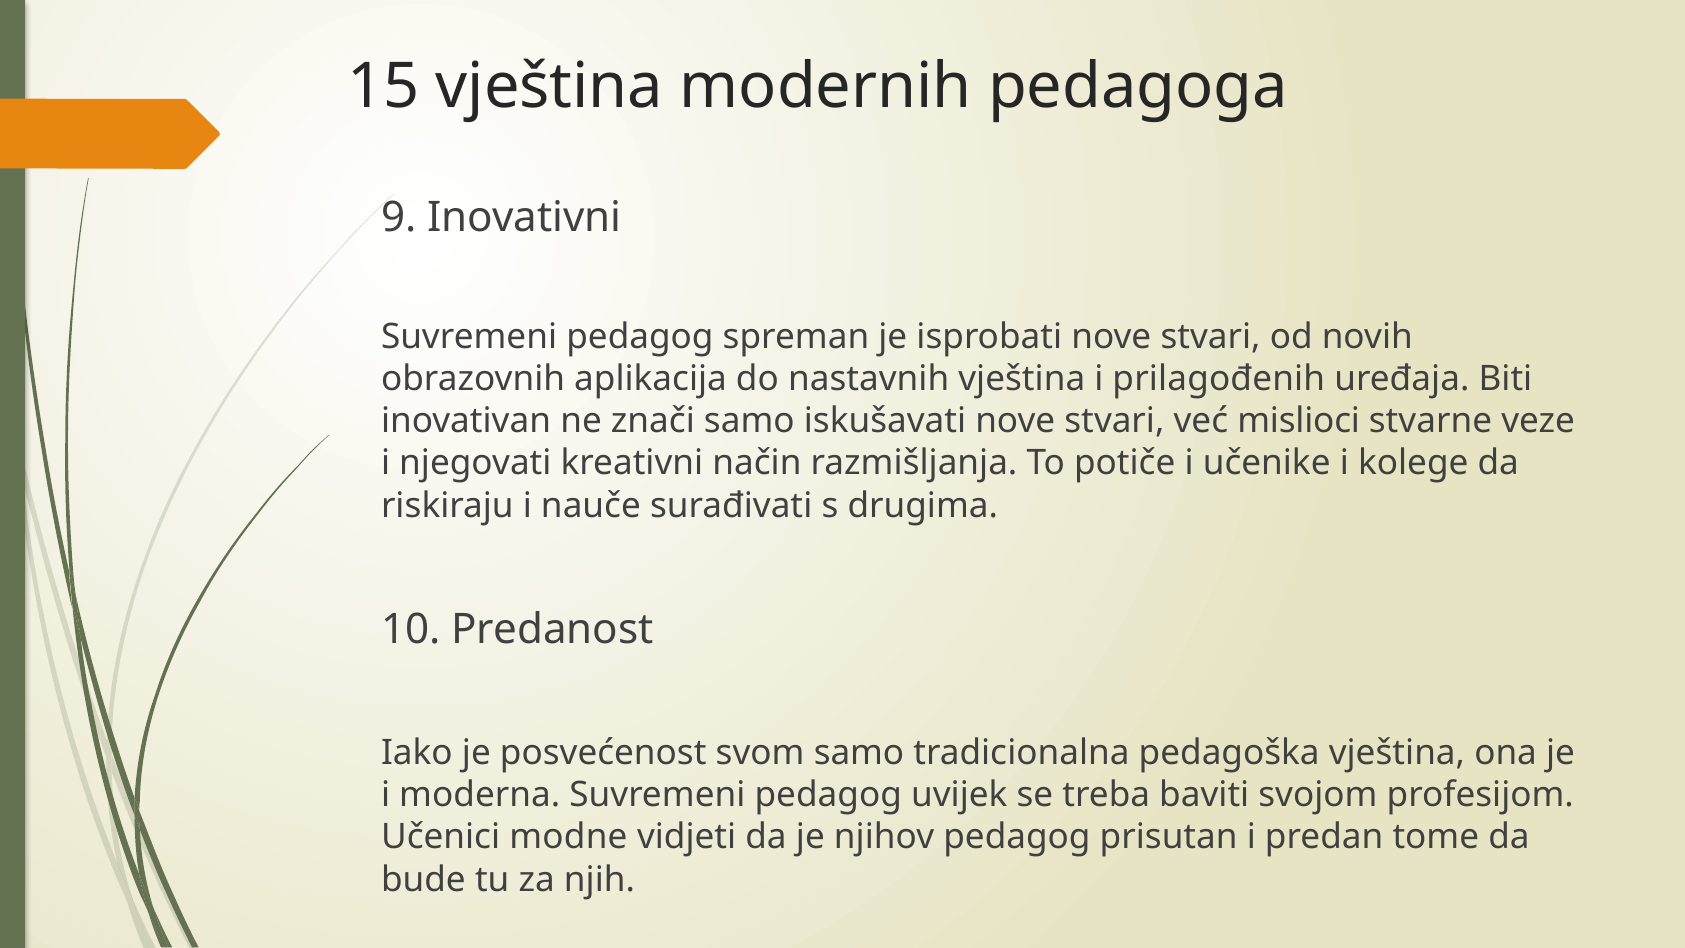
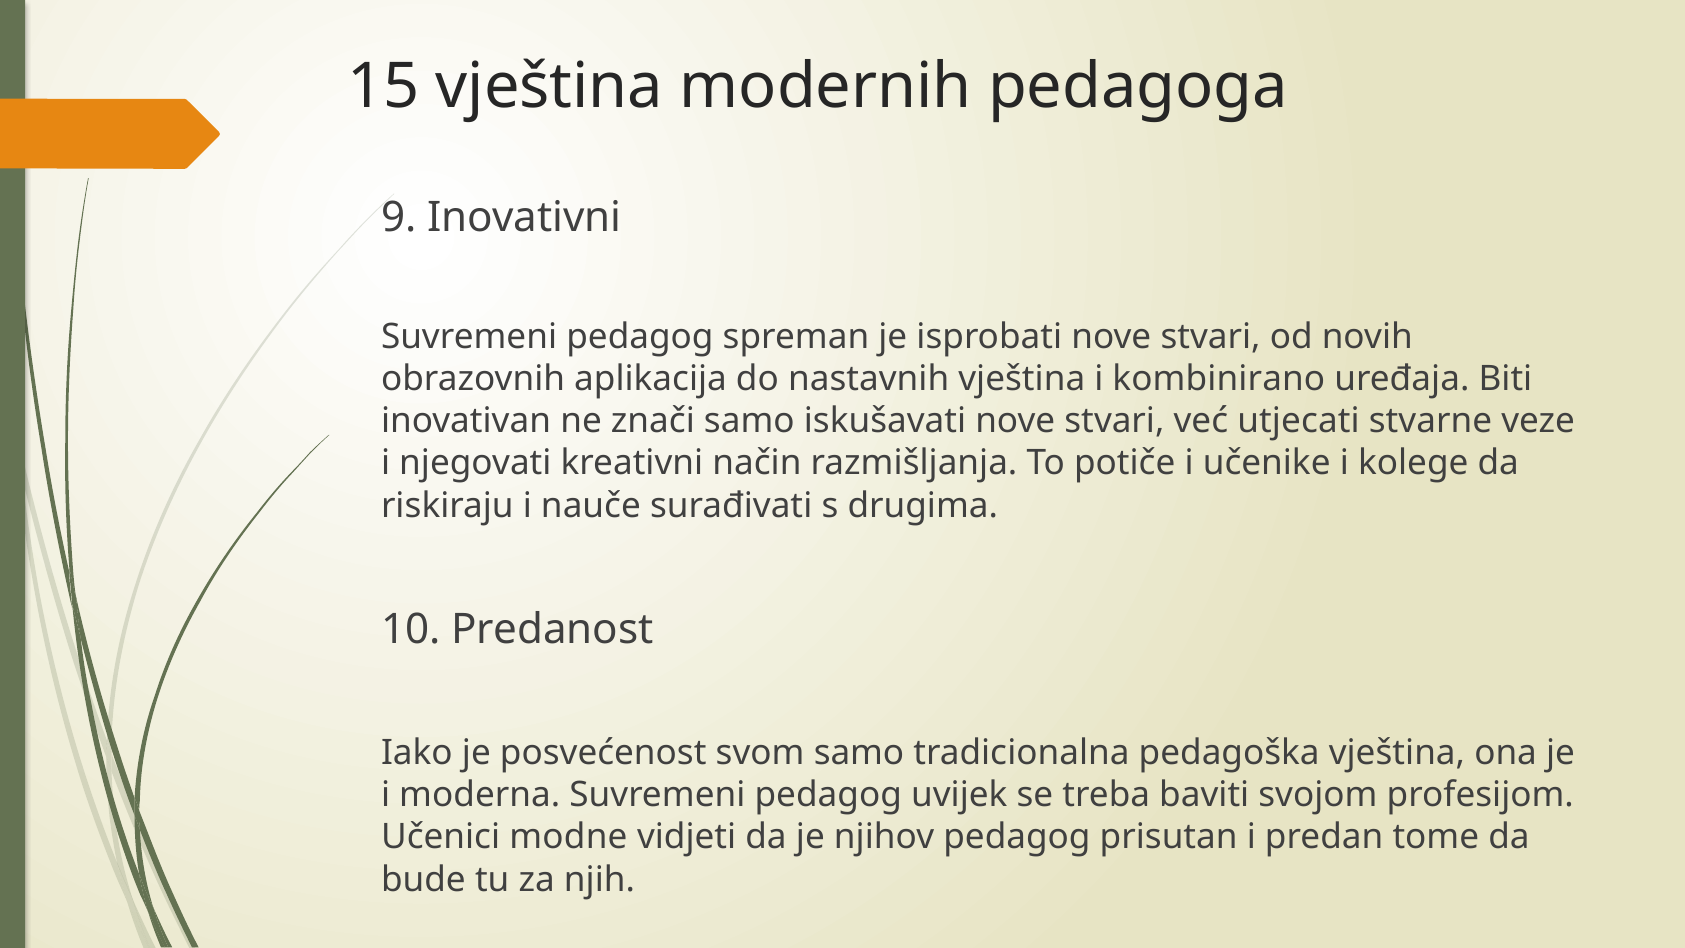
prilagođenih: prilagođenih -> kombinirano
mislioci: mislioci -> utjecati
